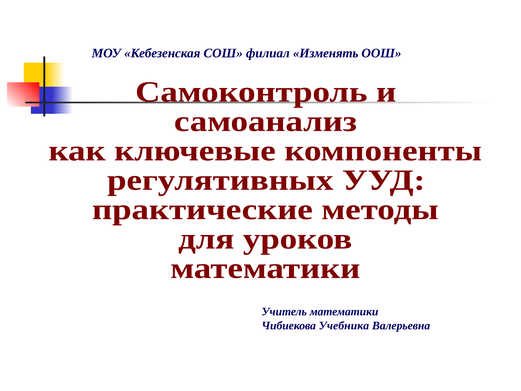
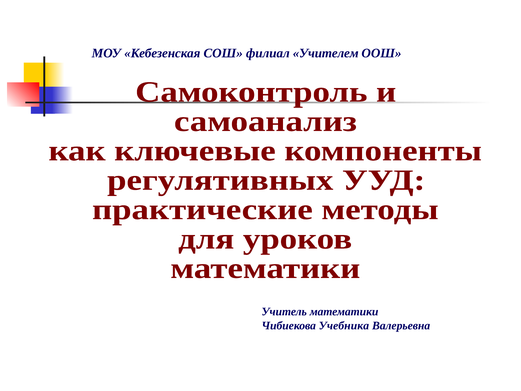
Изменять: Изменять -> Учителем
